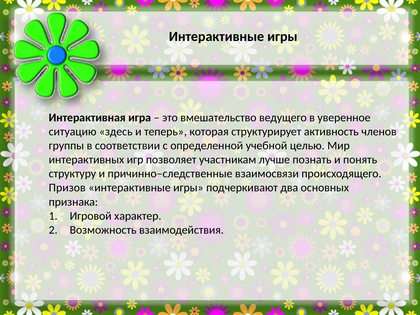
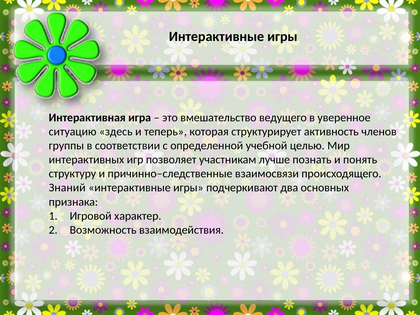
Призов: Призов -> Знаний
